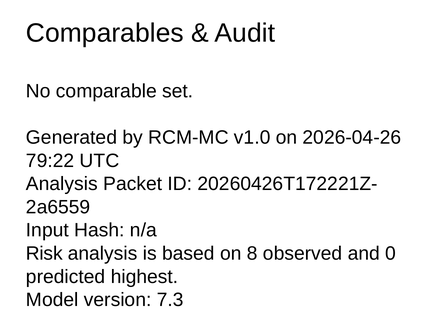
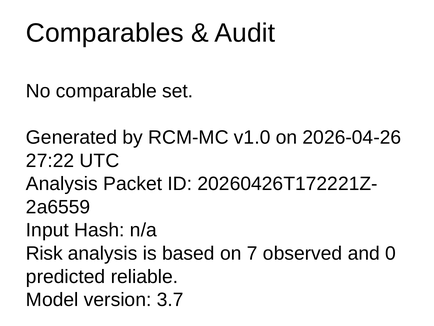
79:22: 79:22 -> 27:22
8: 8 -> 7
highest: highest -> reliable
7.3: 7.3 -> 3.7
